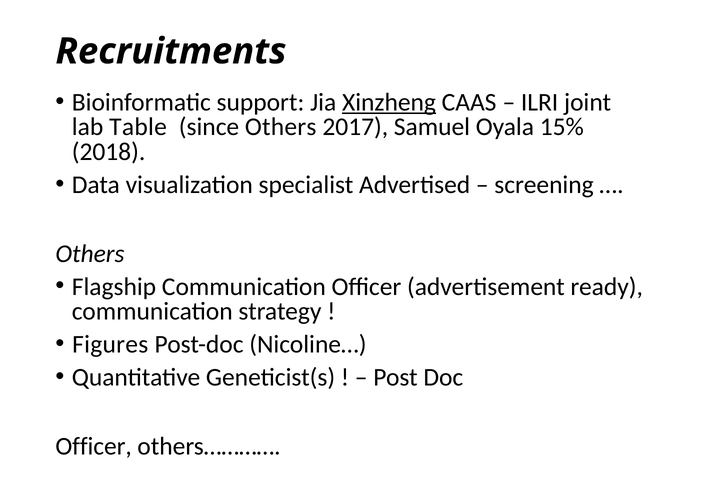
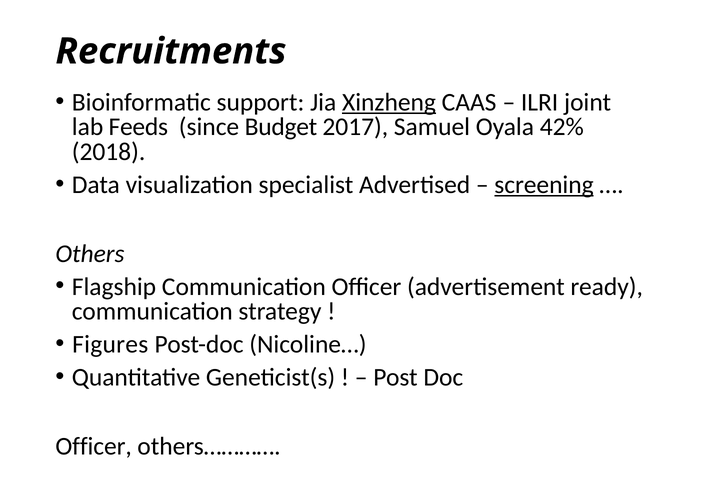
Table: Table -> Feeds
since Others: Others -> Budget
15%: 15% -> 42%
screening underline: none -> present
